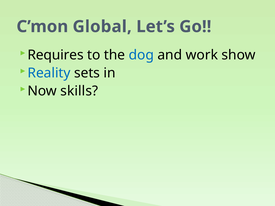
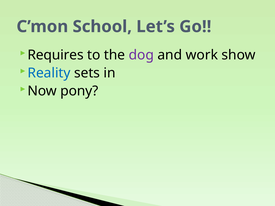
Global: Global -> School
dog colour: blue -> purple
skills: skills -> pony
